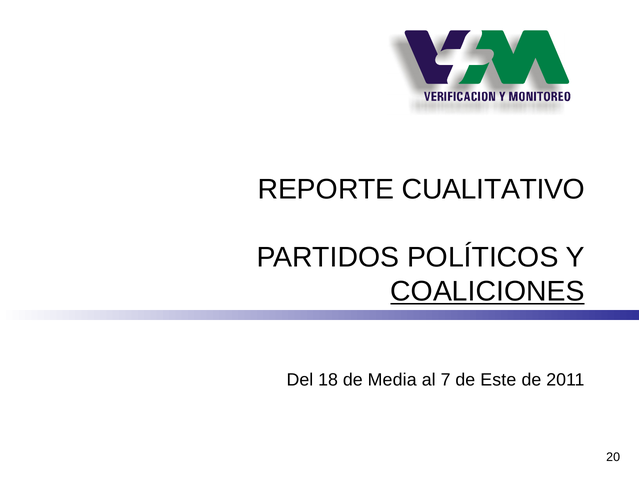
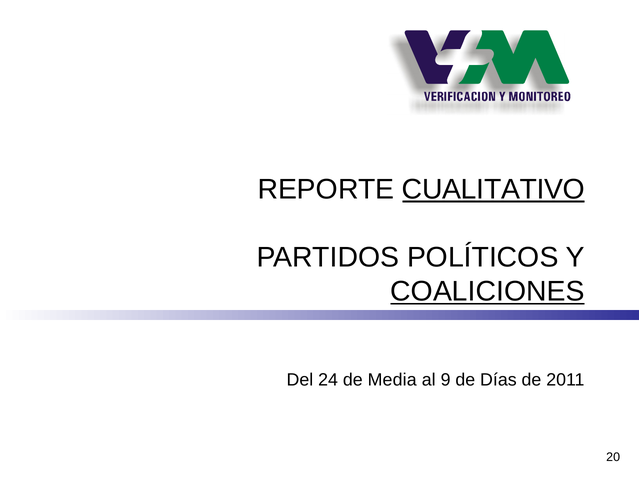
CUALITATIVO underline: none -> present
18: 18 -> 24
7: 7 -> 9
Este: Este -> Días
